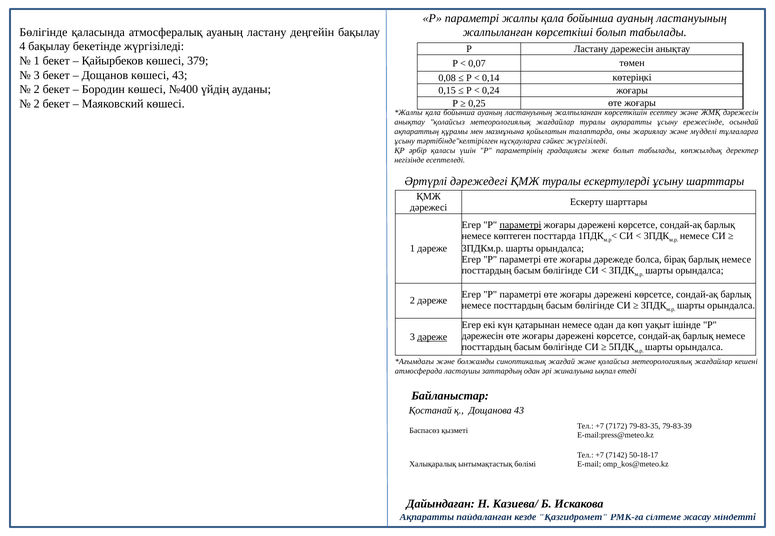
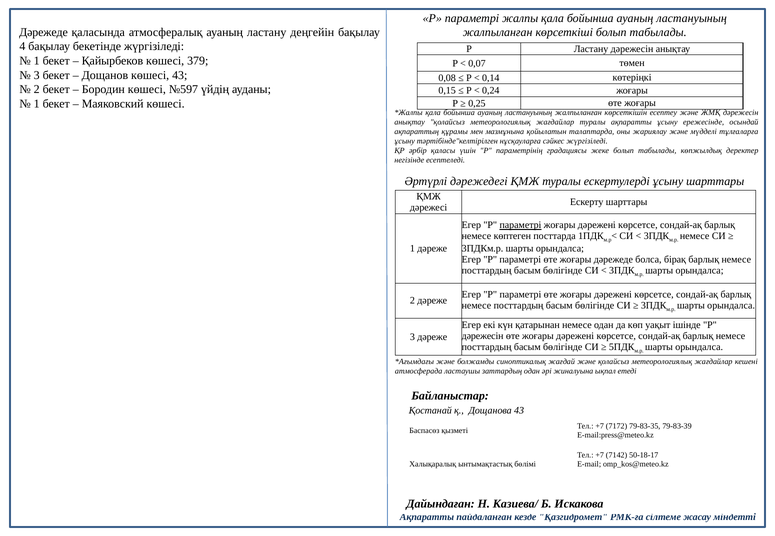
Бөлігінде at (43, 32): Бөлігінде -> Дәрежеде
№400: №400 -> №597
2 at (37, 104): 2 -> 1
дәреже at (432, 337) underline: present -> none
